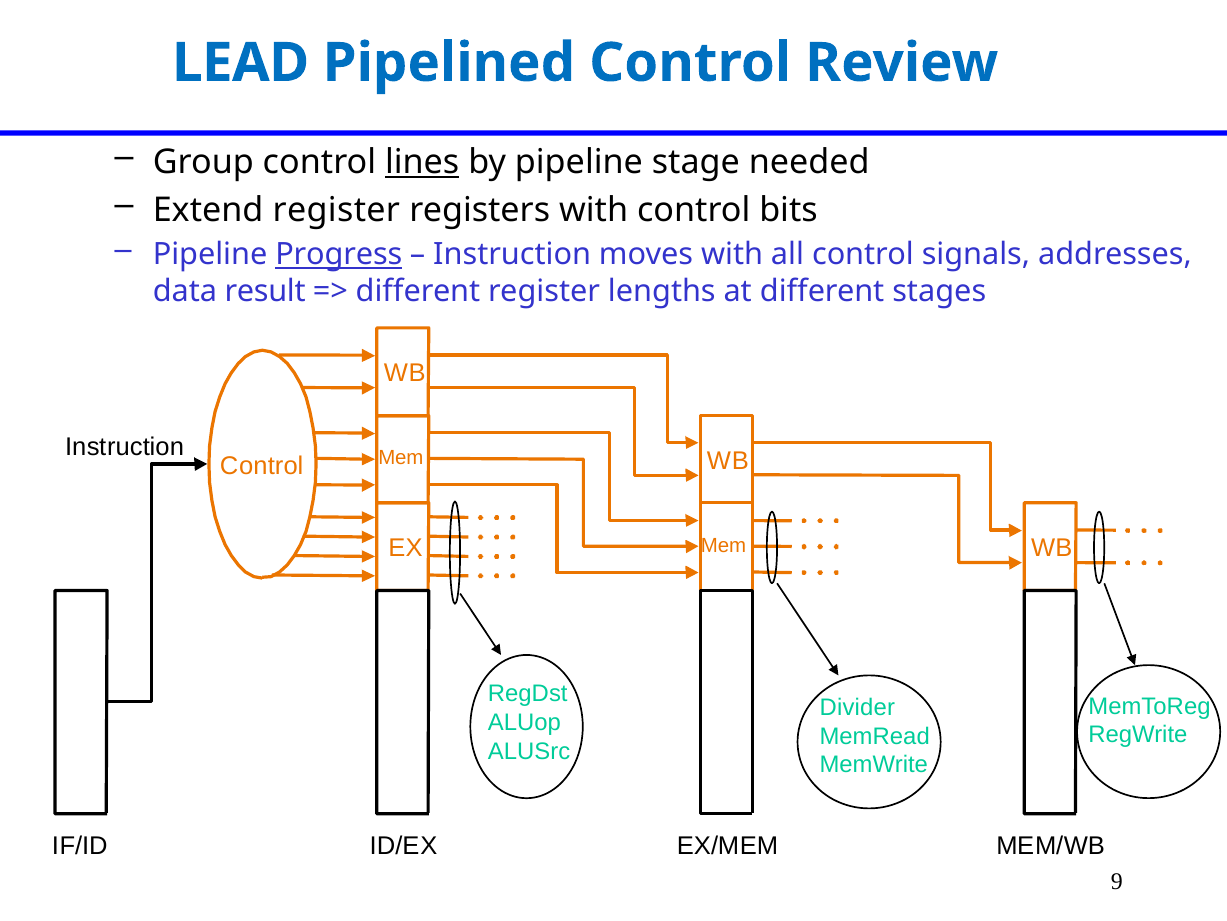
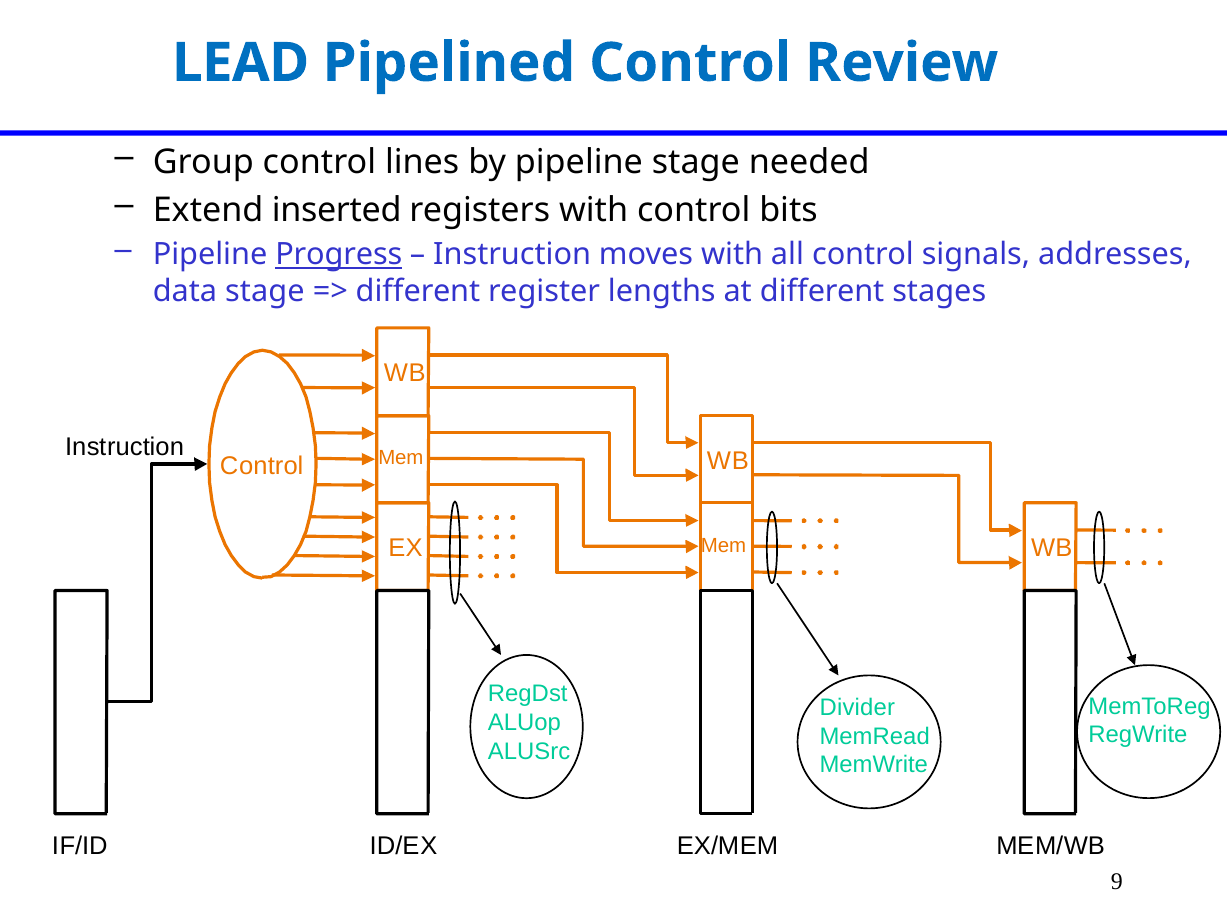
lines underline: present -> none
Extend register: register -> inserted
data result: result -> stage
